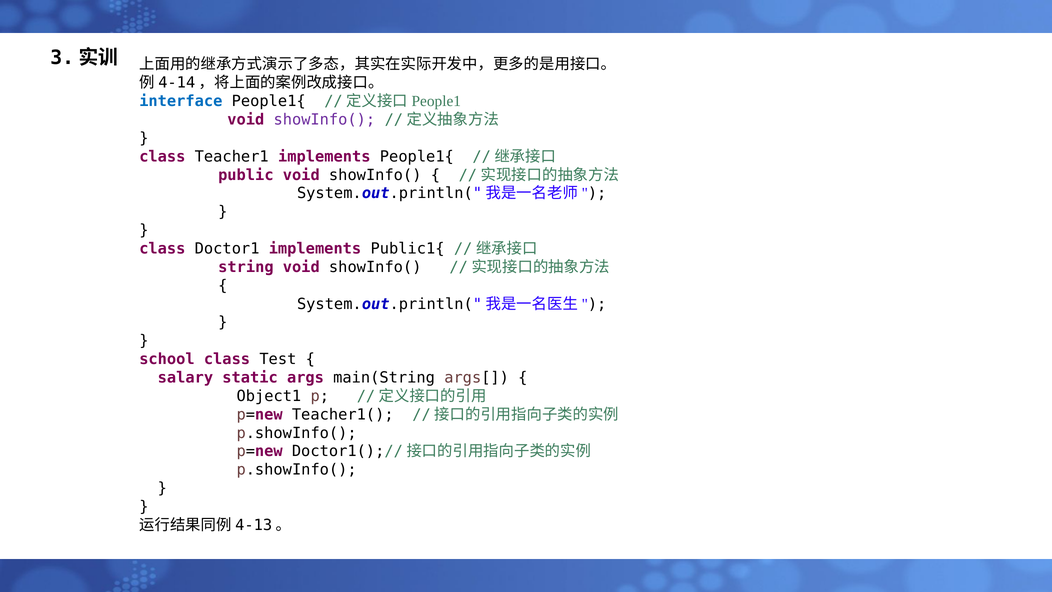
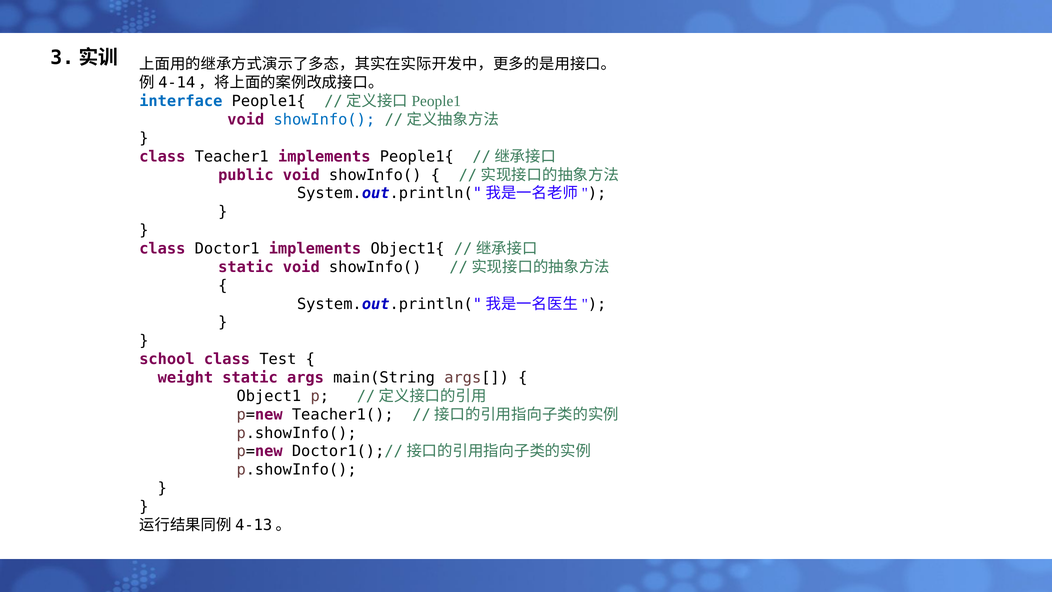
showInfo( at (324, 120) colour: purple -> blue
Public1{: Public1{ -> Object1{
string at (246, 267): string -> static
salary: salary -> weight
